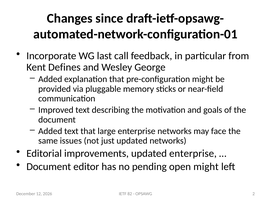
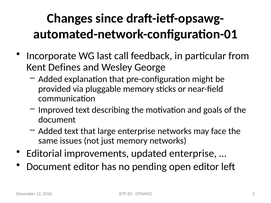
just updated: updated -> memory
open might: might -> editor
